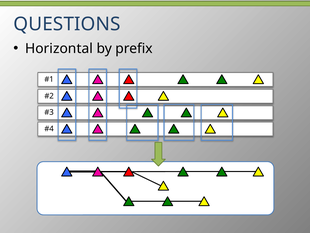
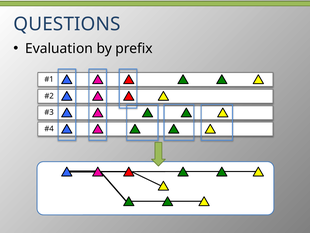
Horizontal: Horizontal -> Evaluation
